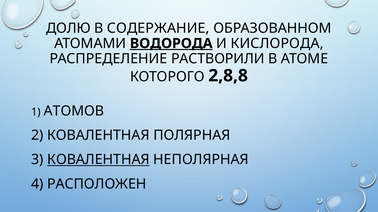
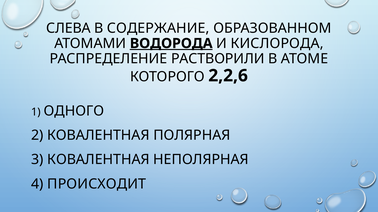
ДОЛЮ: ДОЛЮ -> СЛЕВА
2,8,8: 2,8,8 -> 2,2,6
АТОМОВ: АТОМОВ -> ОДНОГО
КОВАЛЕНТНАЯ at (98, 160) underline: present -> none
РАСПОЛОЖЕН: РАСПОЛОЖЕН -> ПРОИСХОДИТ
